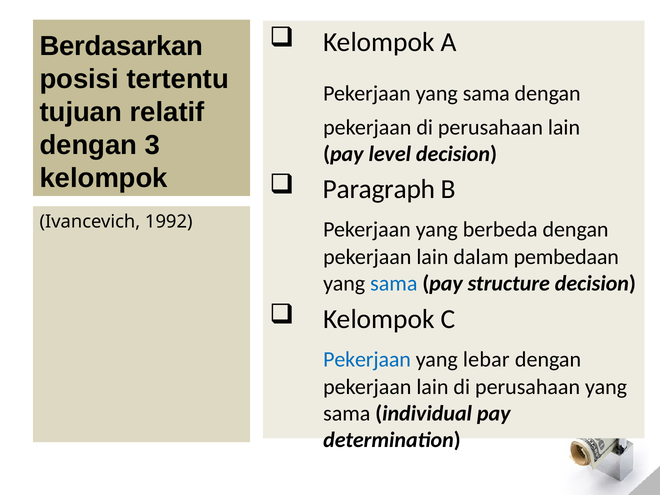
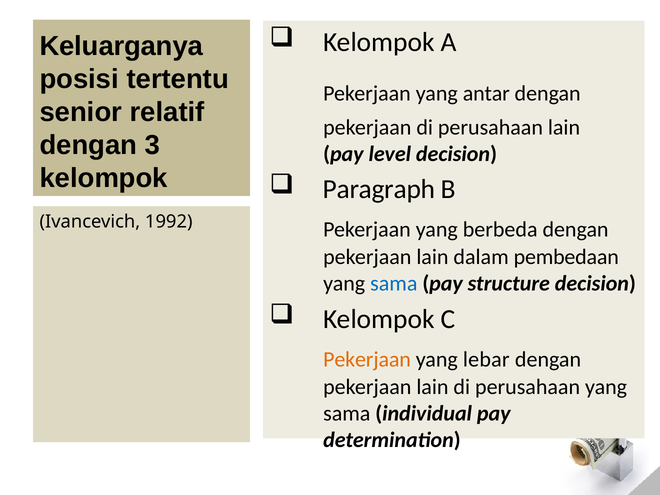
Berdasarkan: Berdasarkan -> Keluarganya
Pekerjaan yang sama: sama -> antar
tujuan: tujuan -> senior
Pekerjaan at (367, 360) colour: blue -> orange
